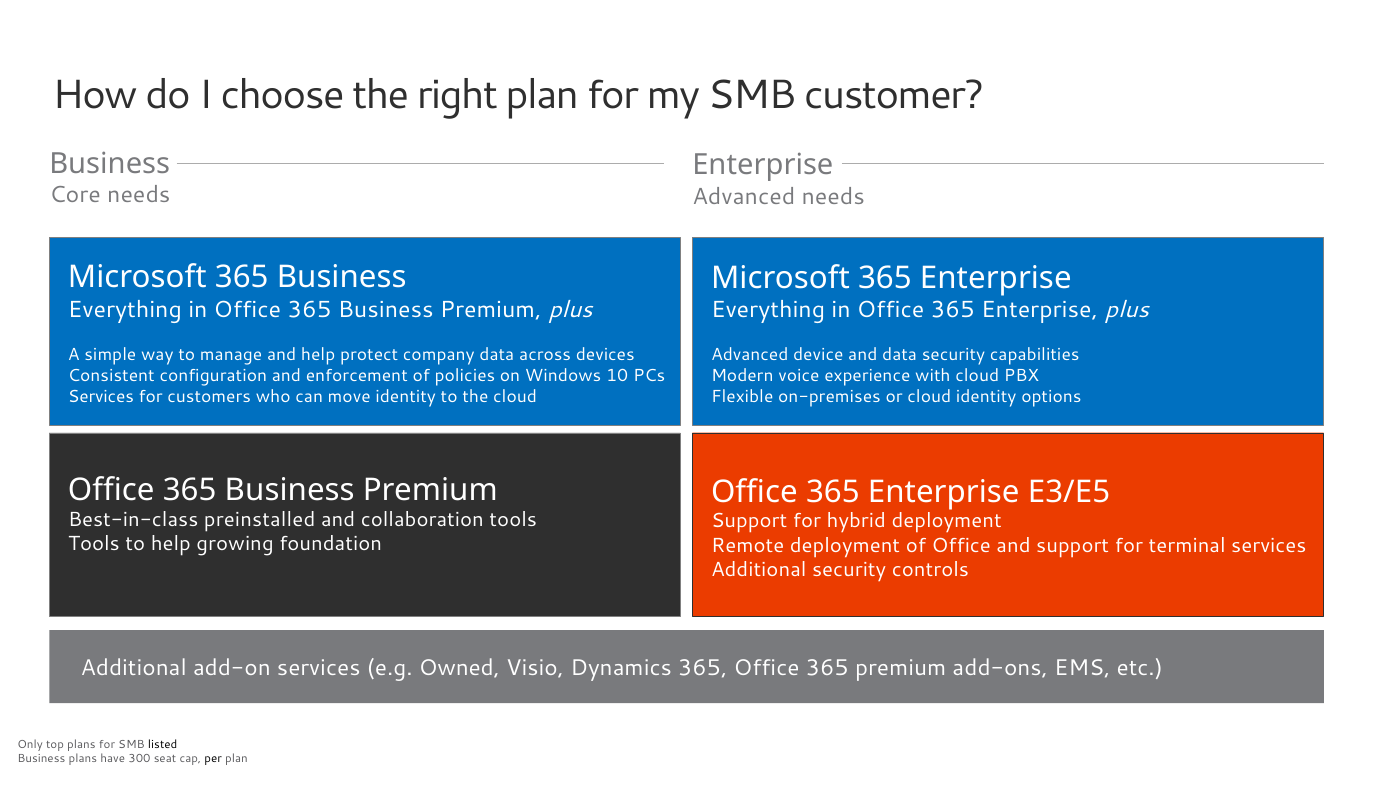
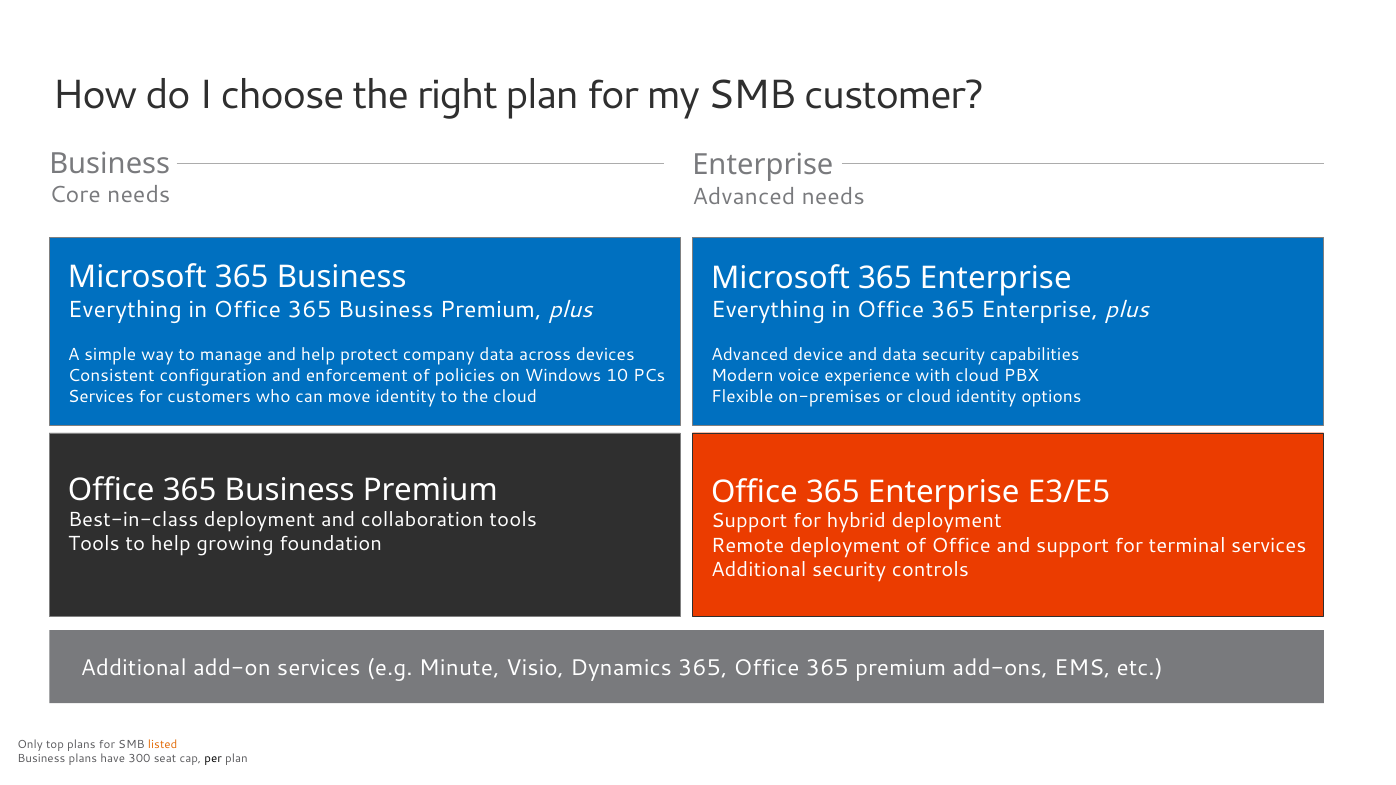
Best-in-class preinstalled: preinstalled -> deployment
Owned: Owned -> Minute
listed colour: black -> orange
